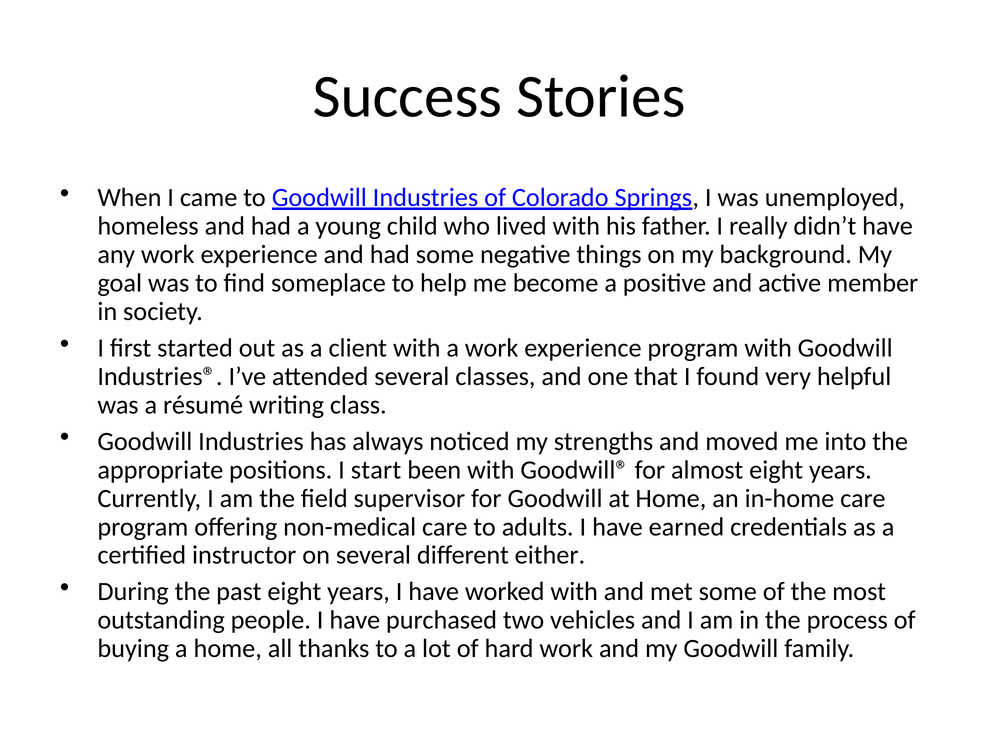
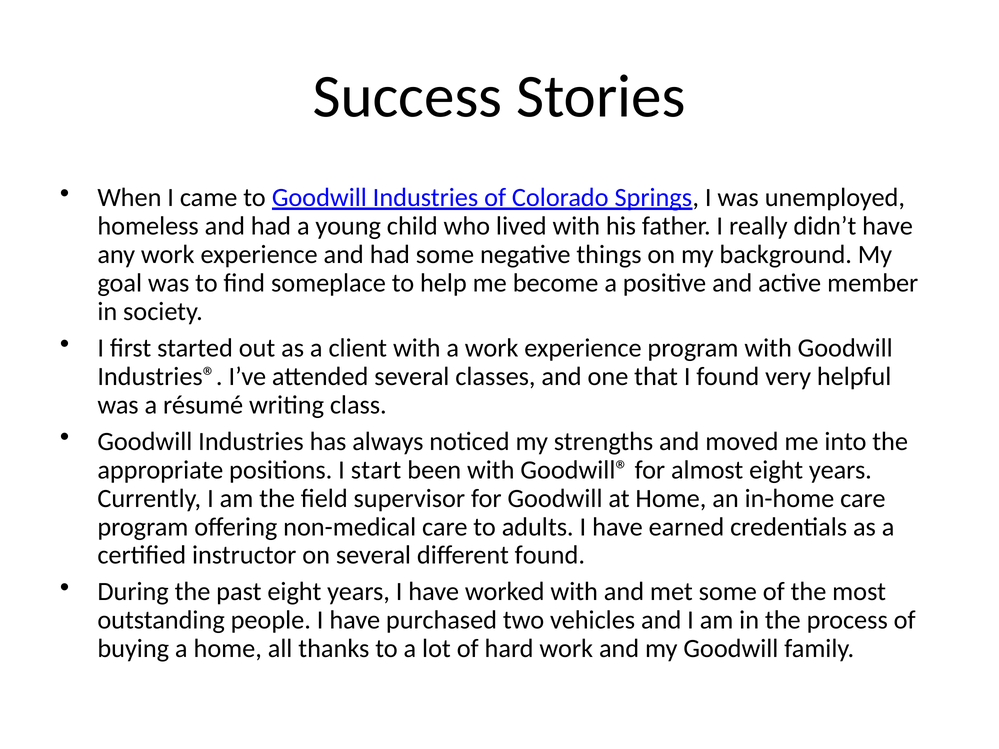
different either: either -> found
